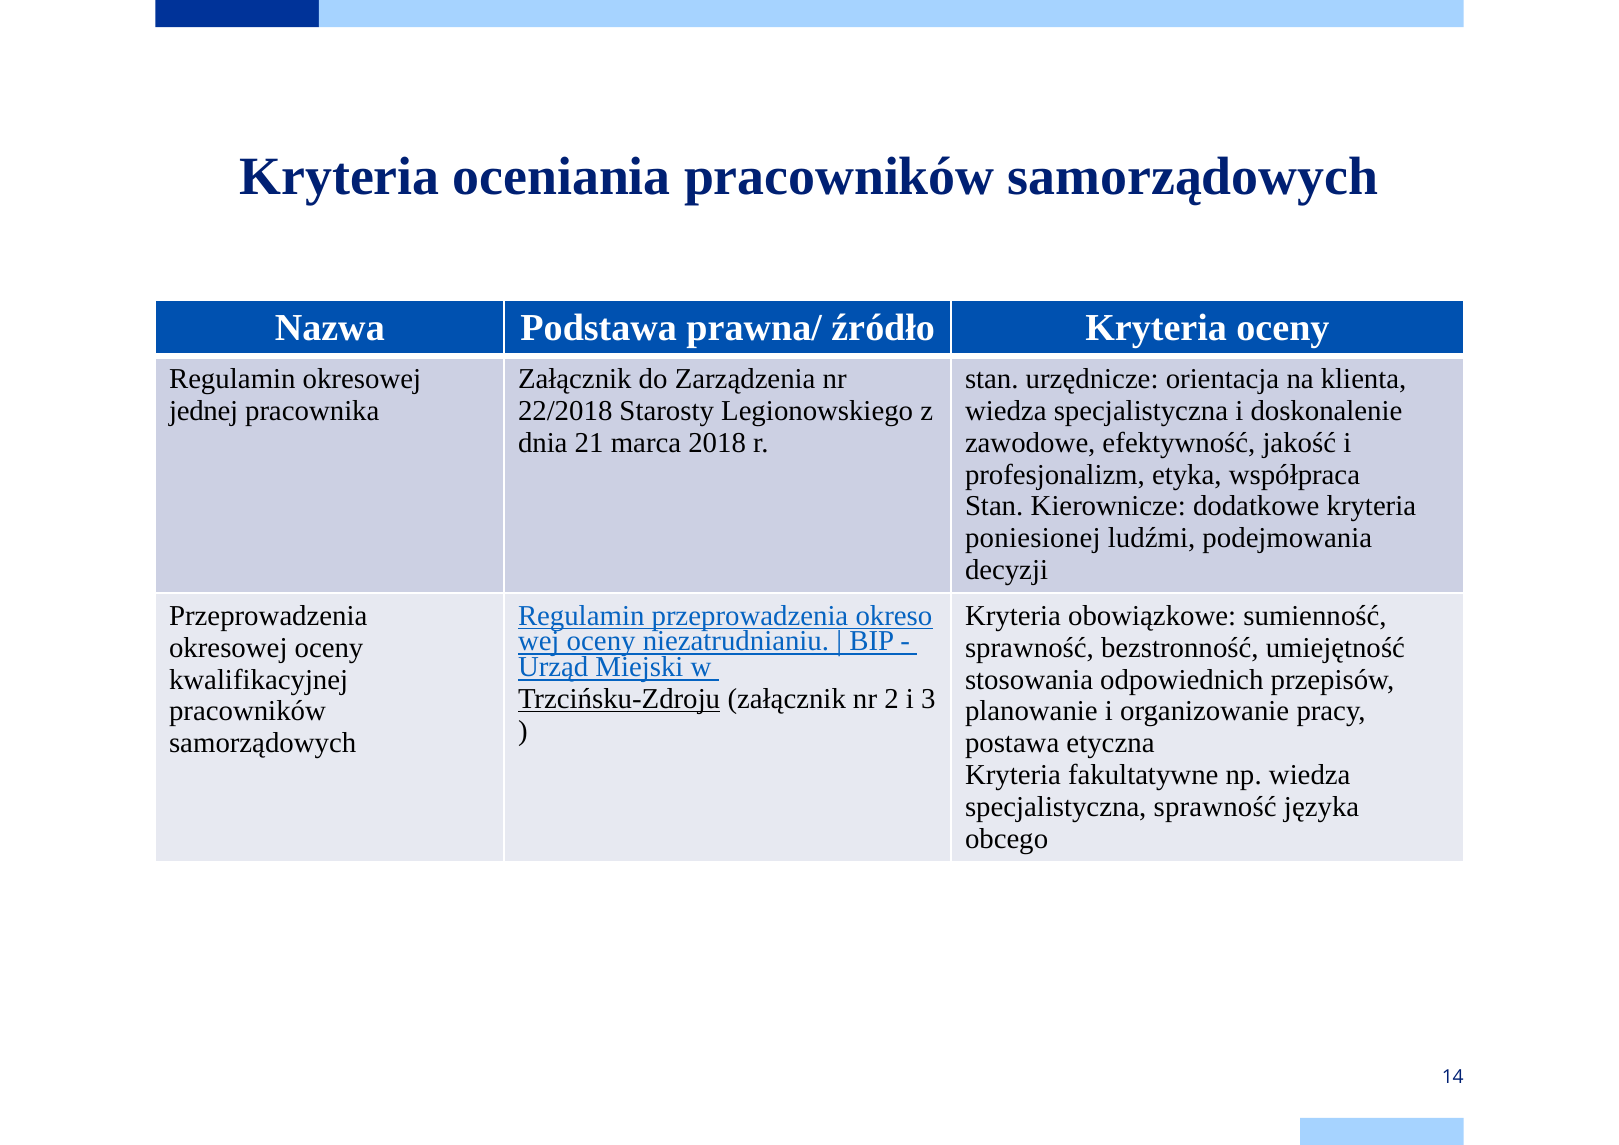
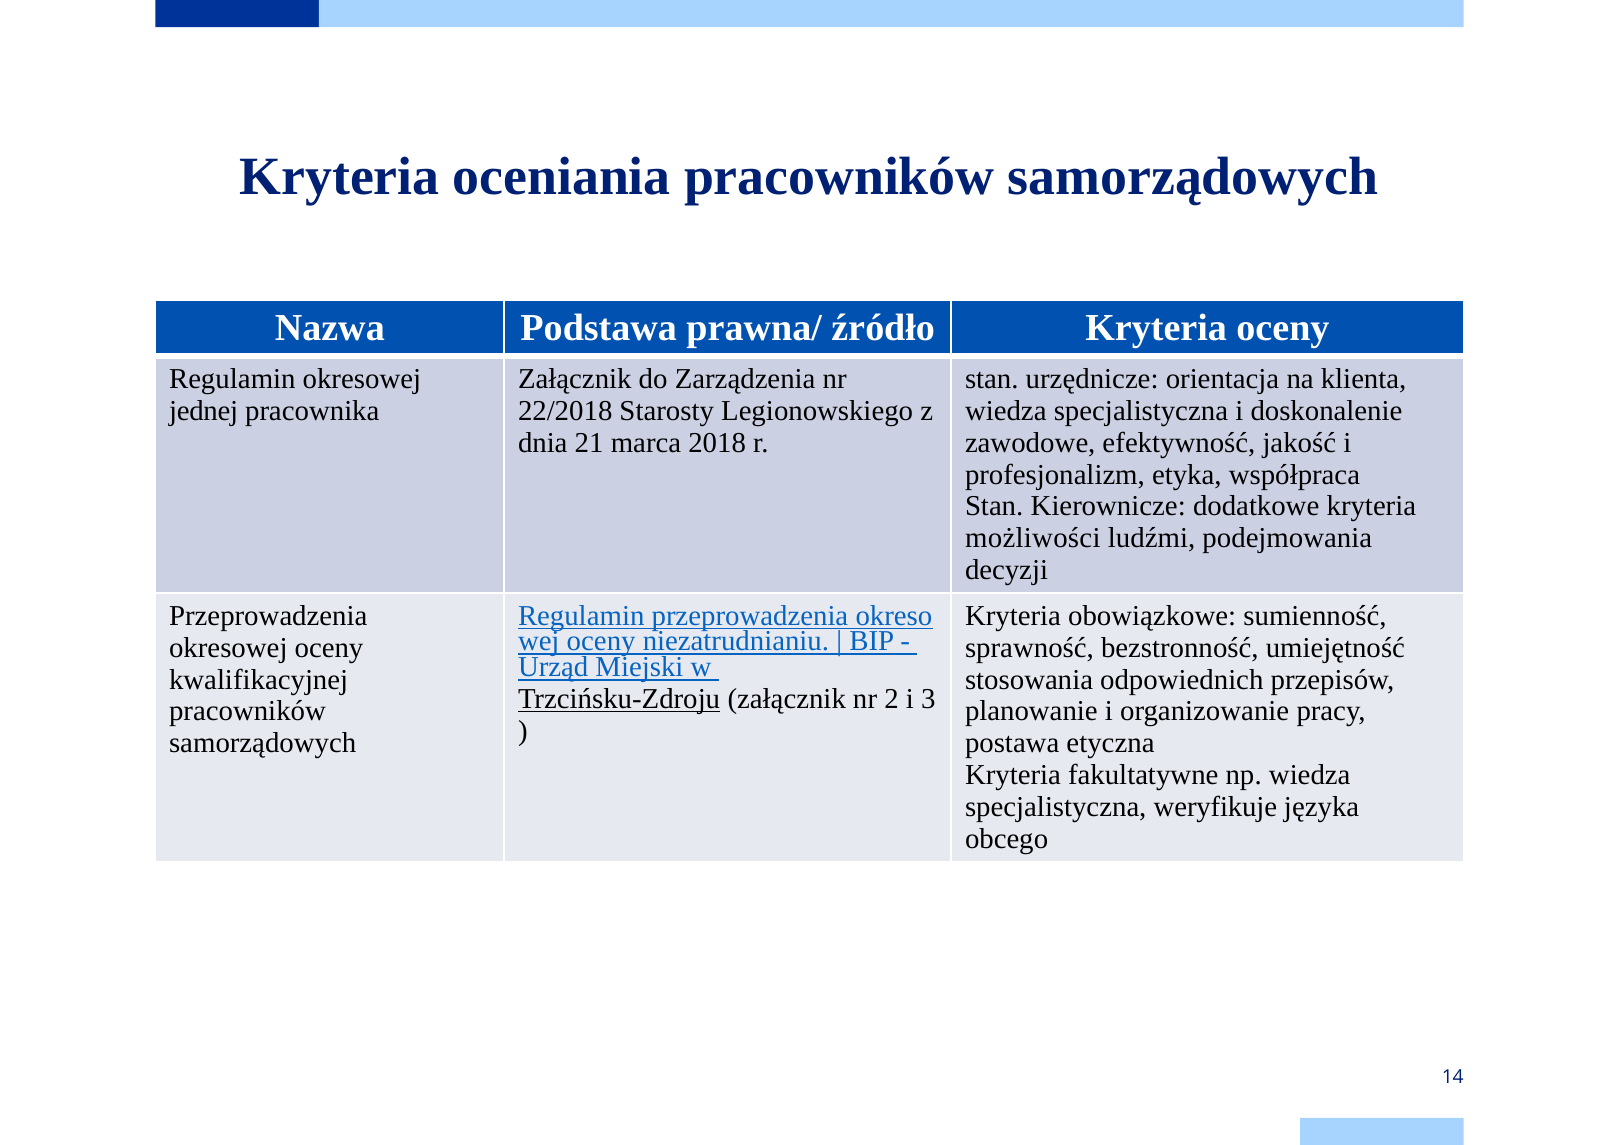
poniesionej: poniesionej -> możliwości
specjalistyczna sprawność: sprawność -> weryfikuje
